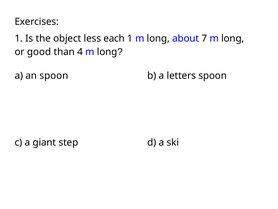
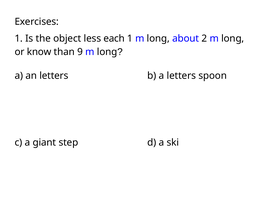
7: 7 -> 2
good: good -> know
4: 4 -> 9
an spoon: spoon -> letters
